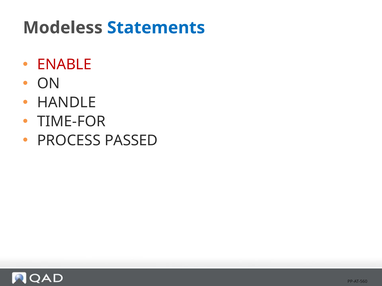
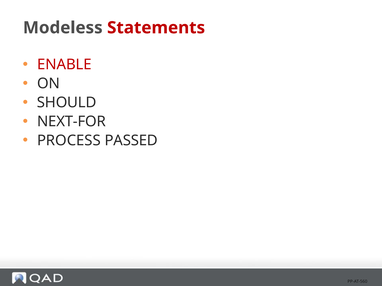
Statements colour: blue -> red
HANDLE: HANDLE -> SHOULD
TIME-FOR: TIME-FOR -> NEXT-FOR
